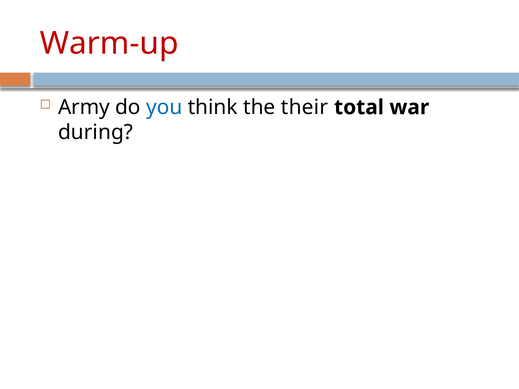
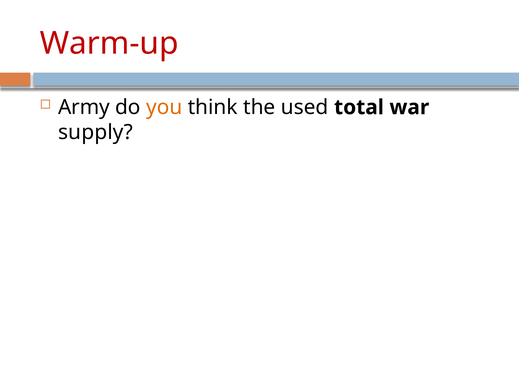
you colour: blue -> orange
their: their -> used
during: during -> supply
